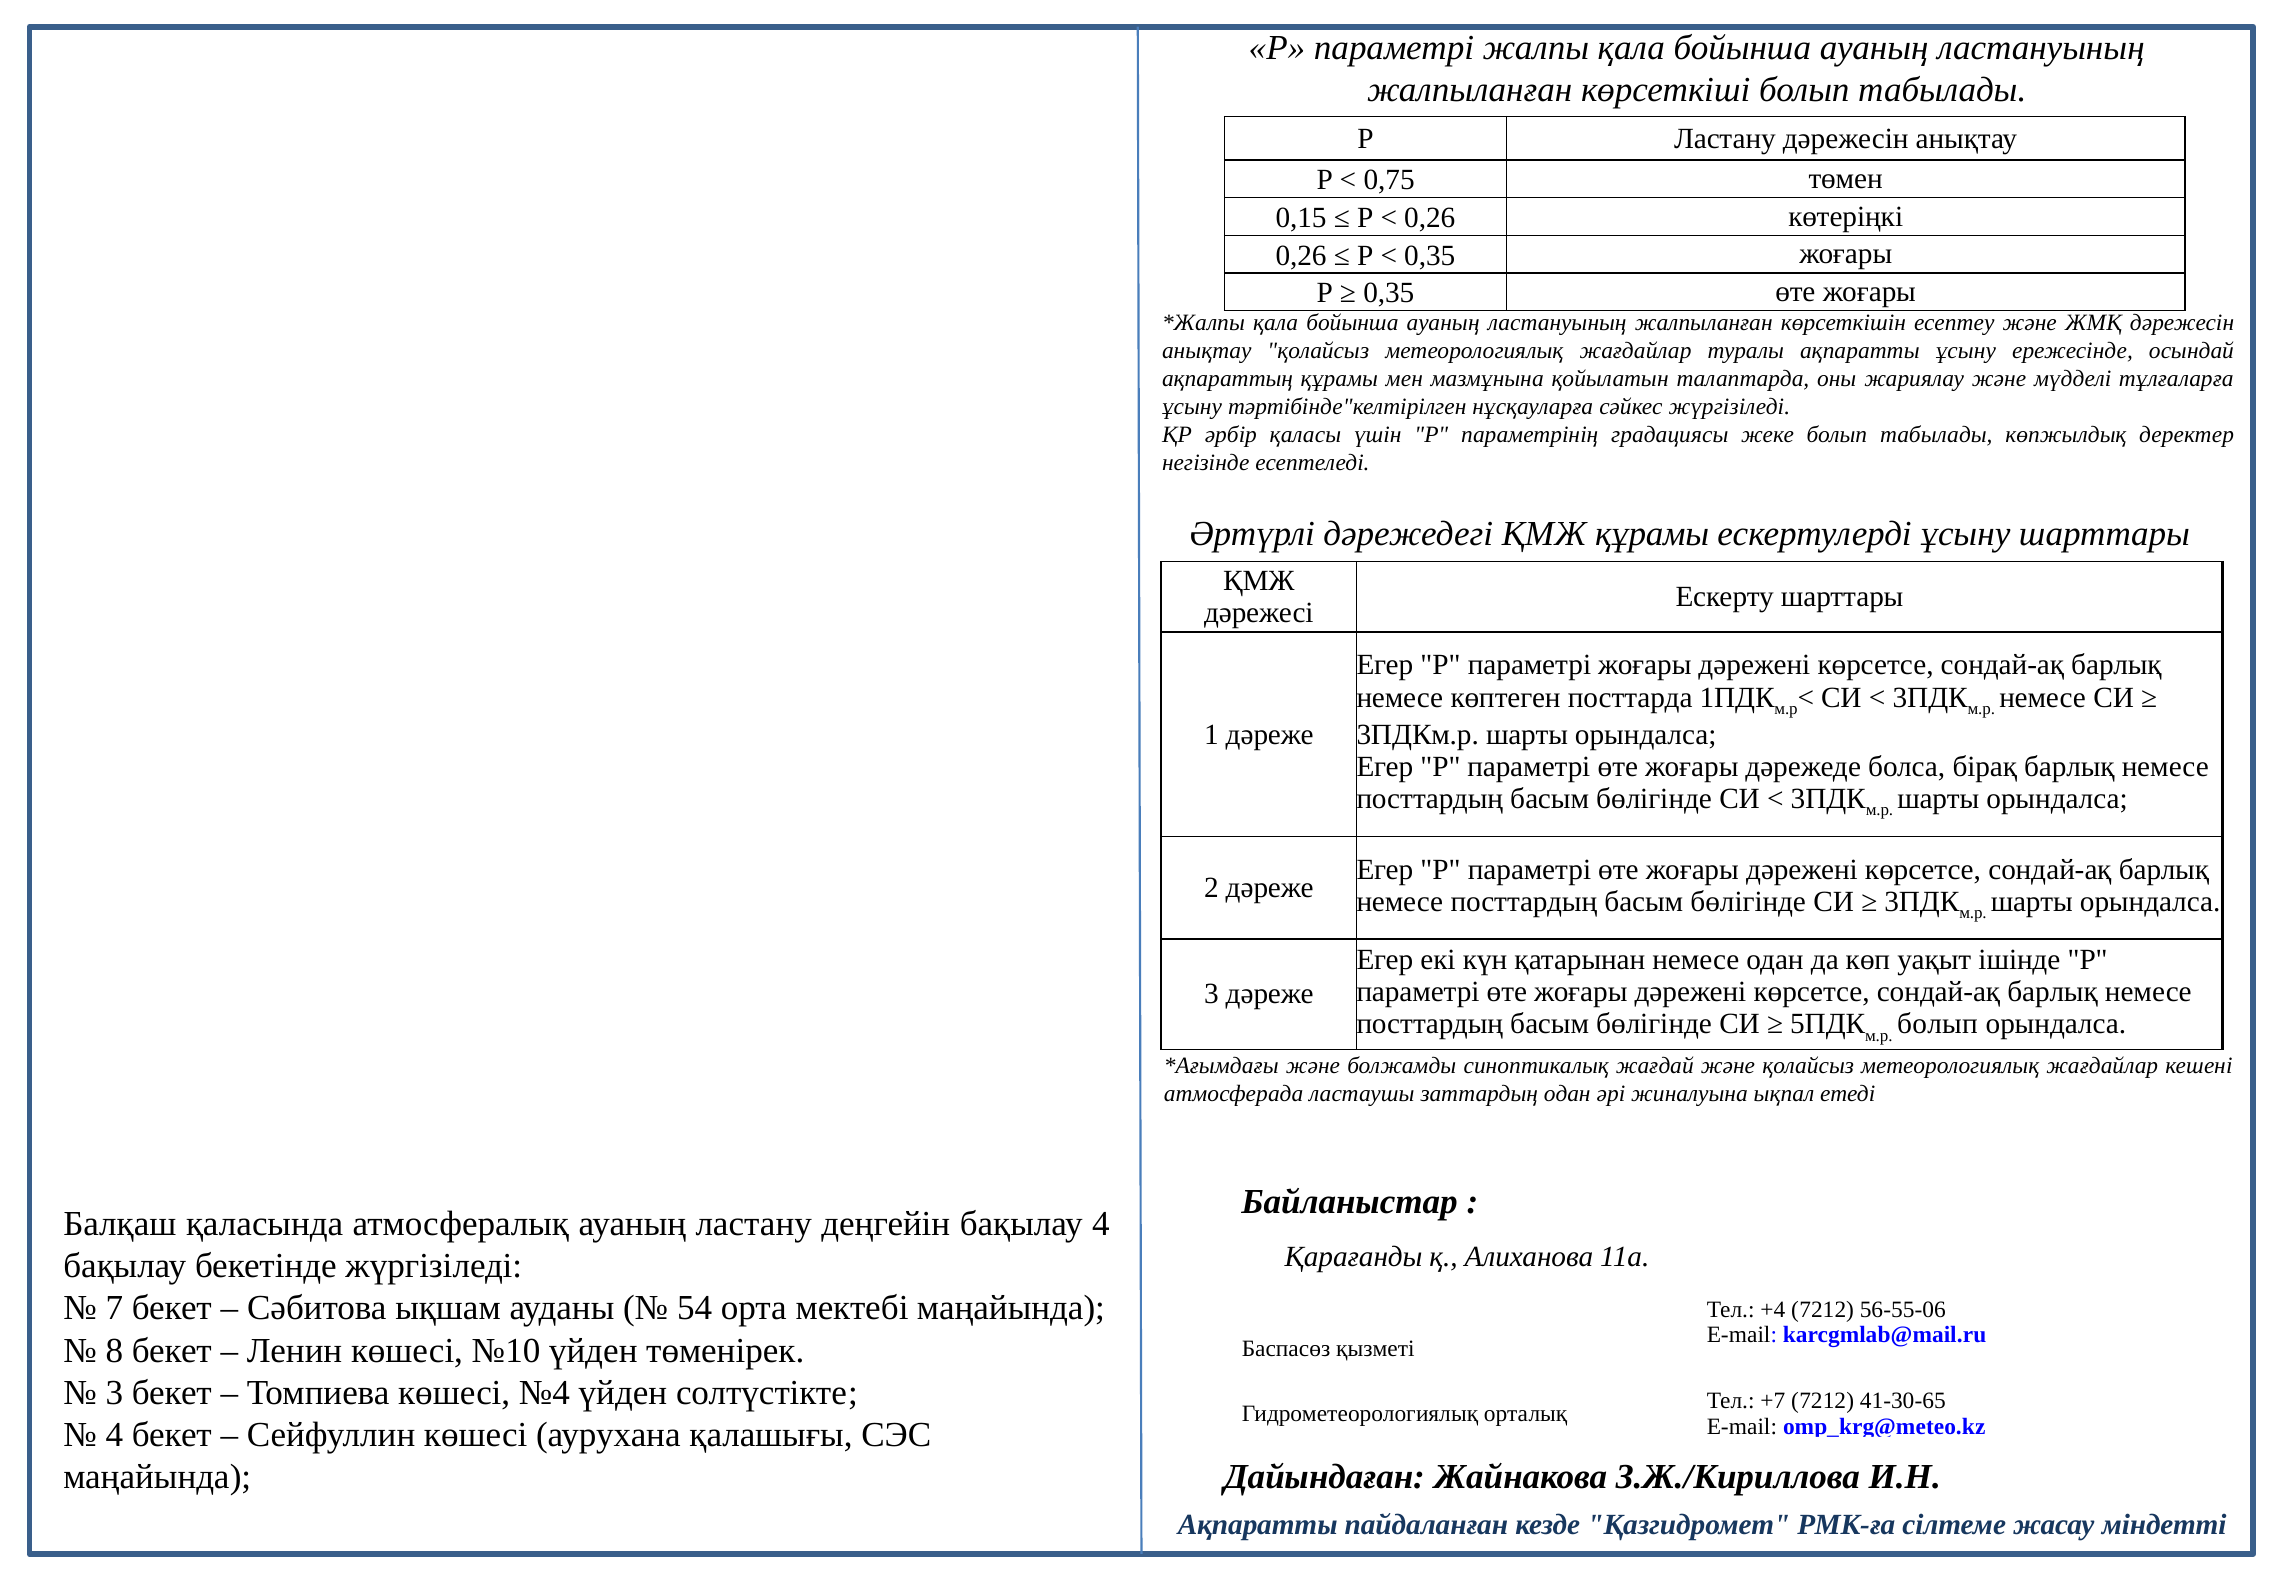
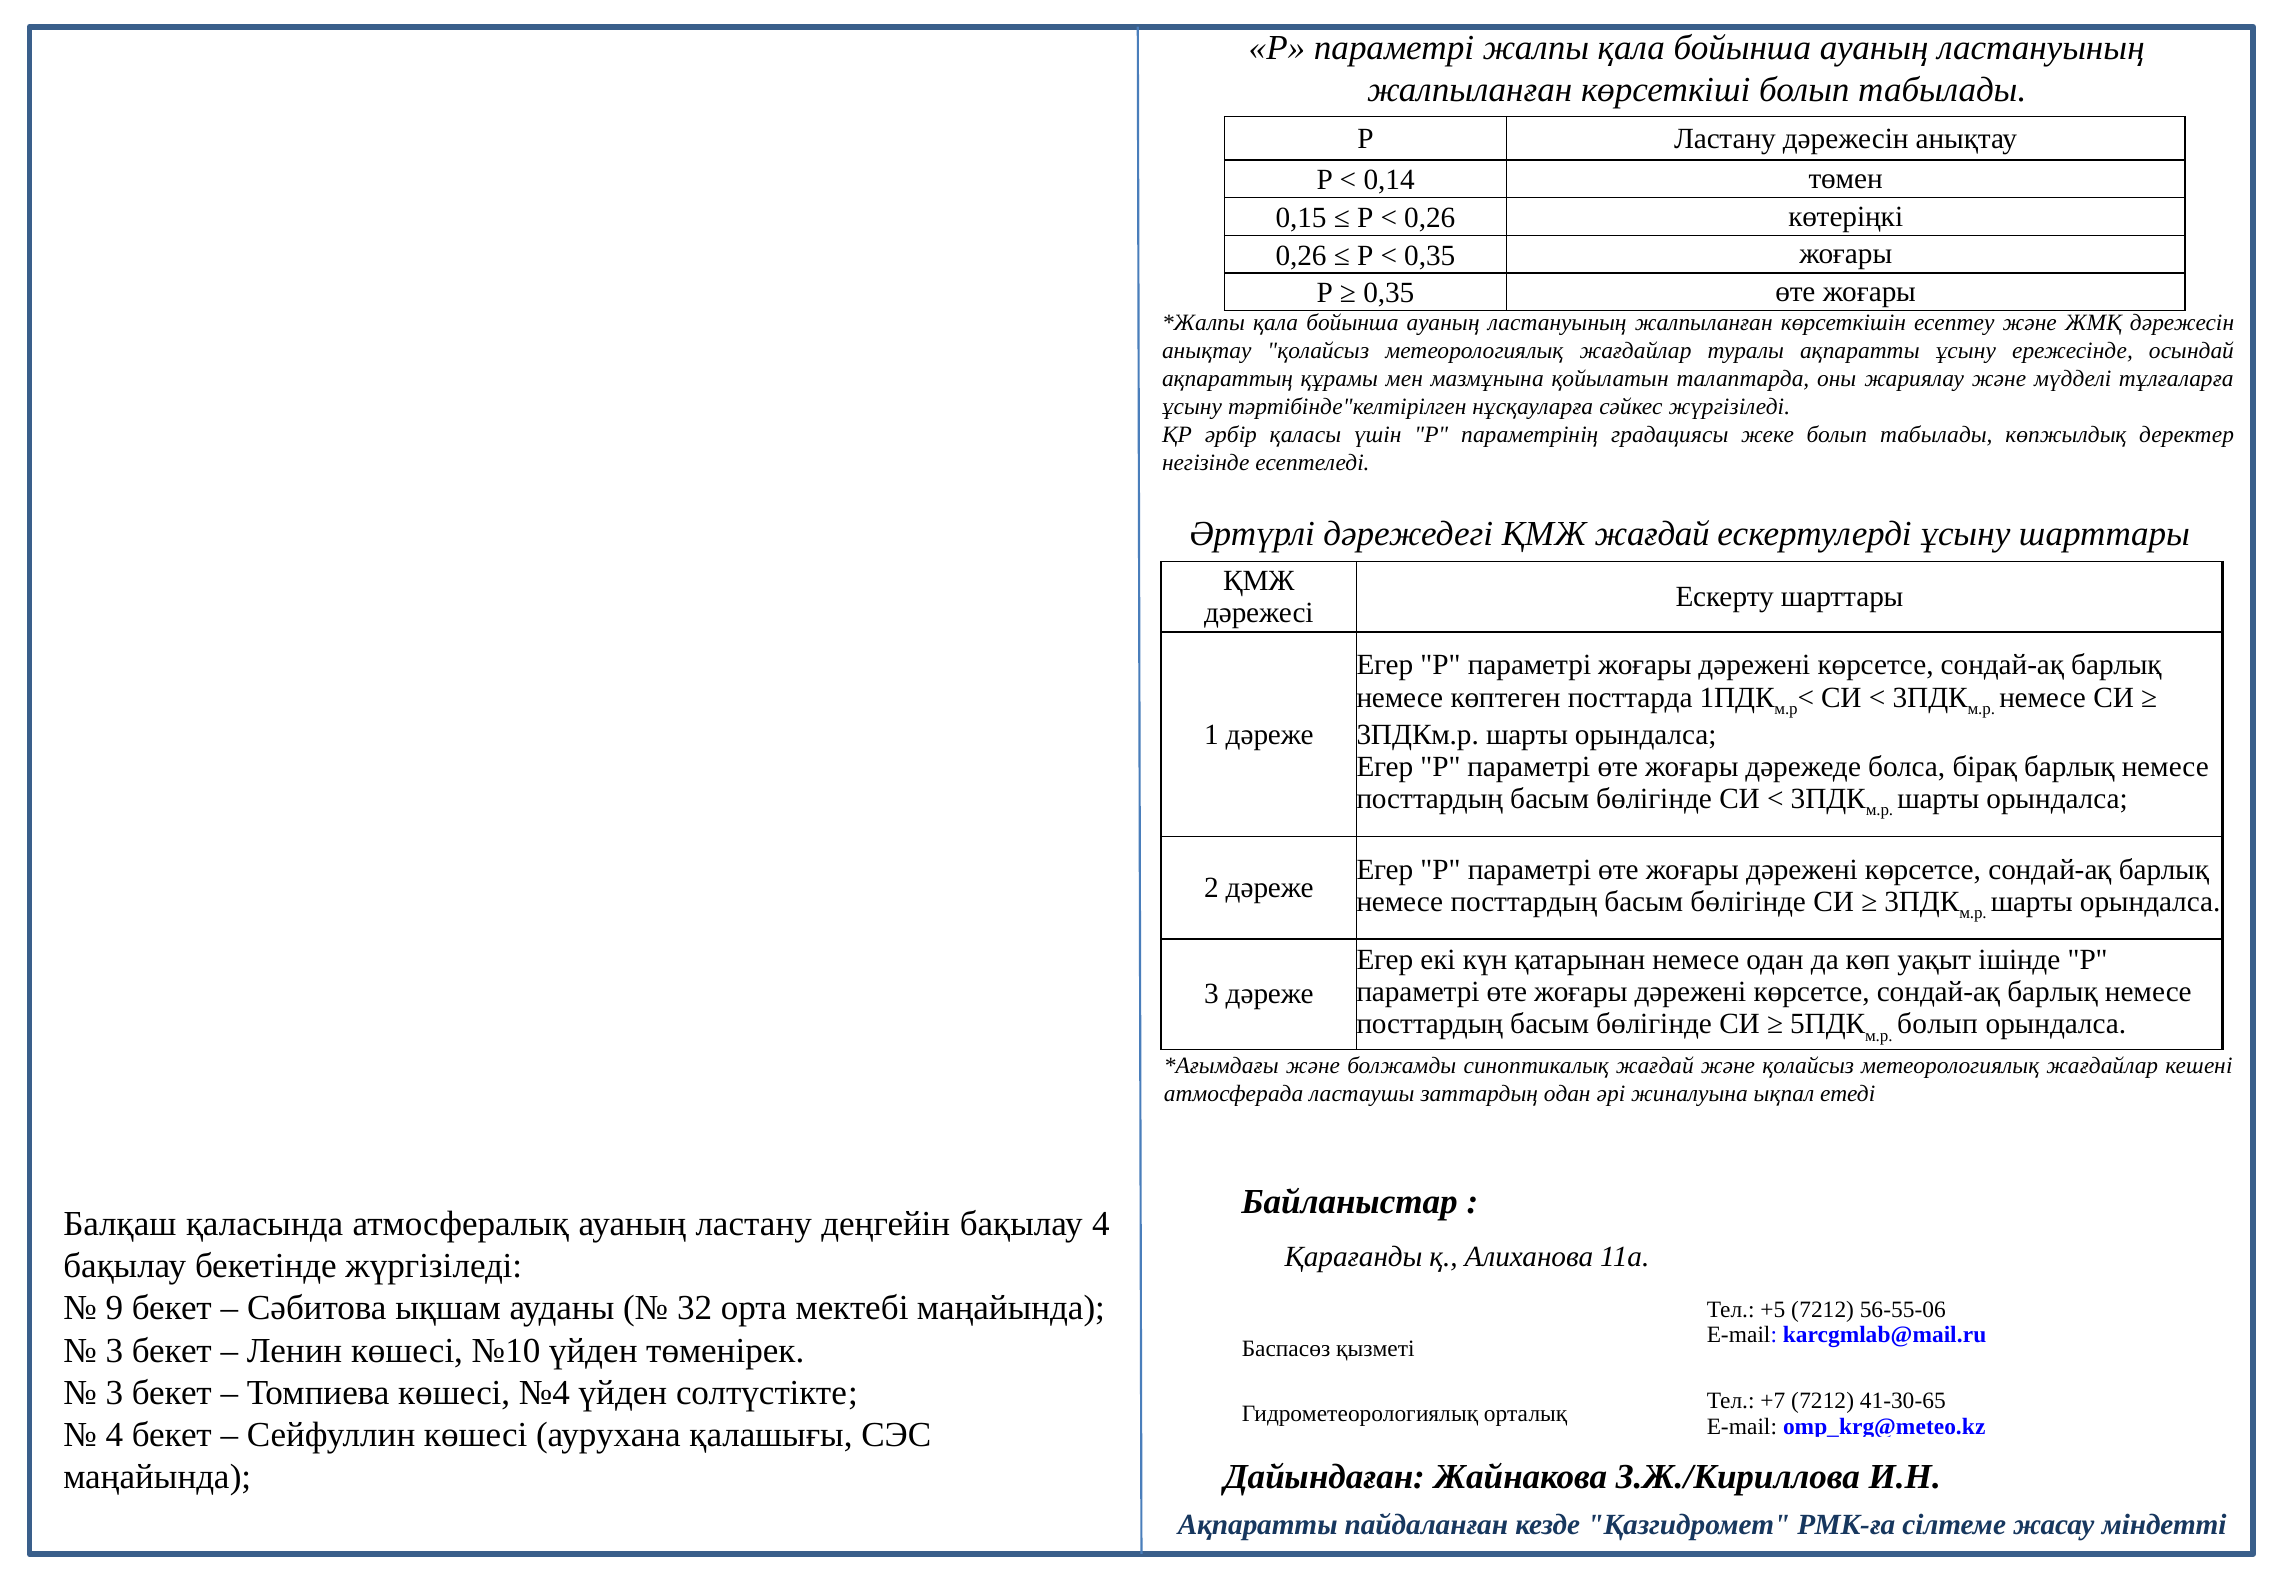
0,75: 0,75 -> 0,14
ҚМЖ құрамы: құрамы -> жағдай
7: 7 -> 9
54: 54 -> 32
+4: +4 -> +5
8 at (114, 1350): 8 -> 3
